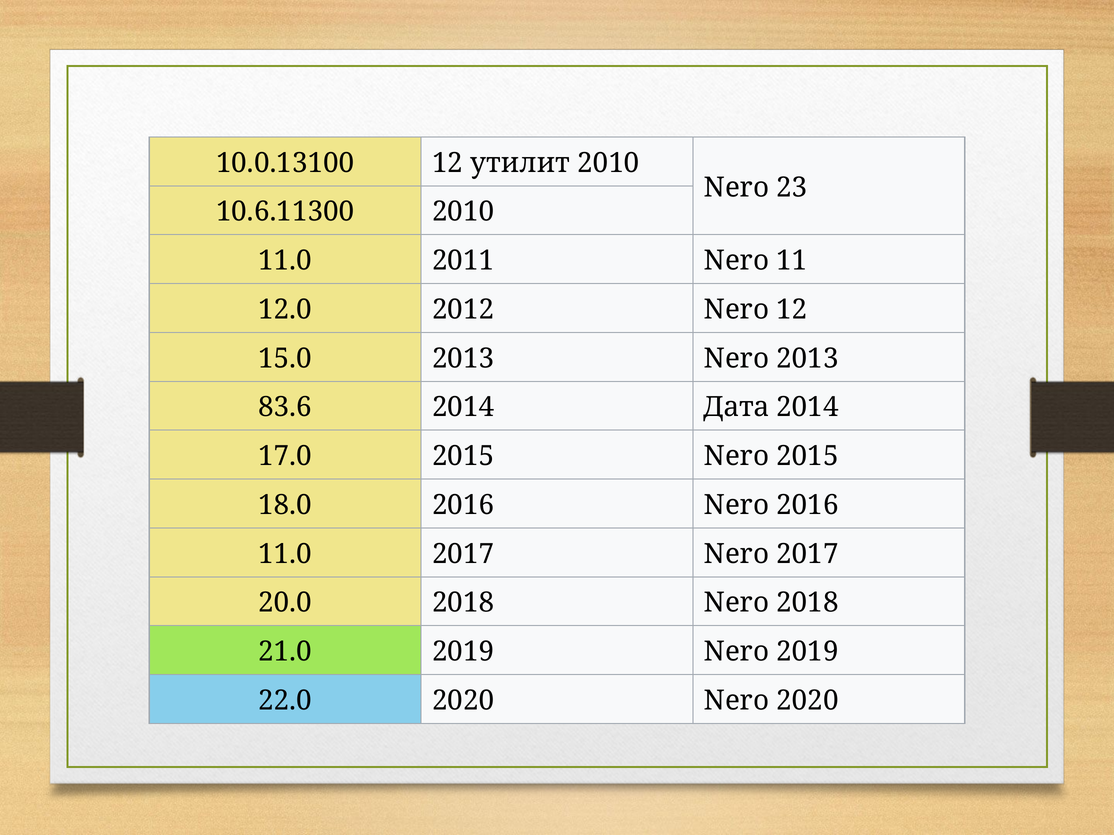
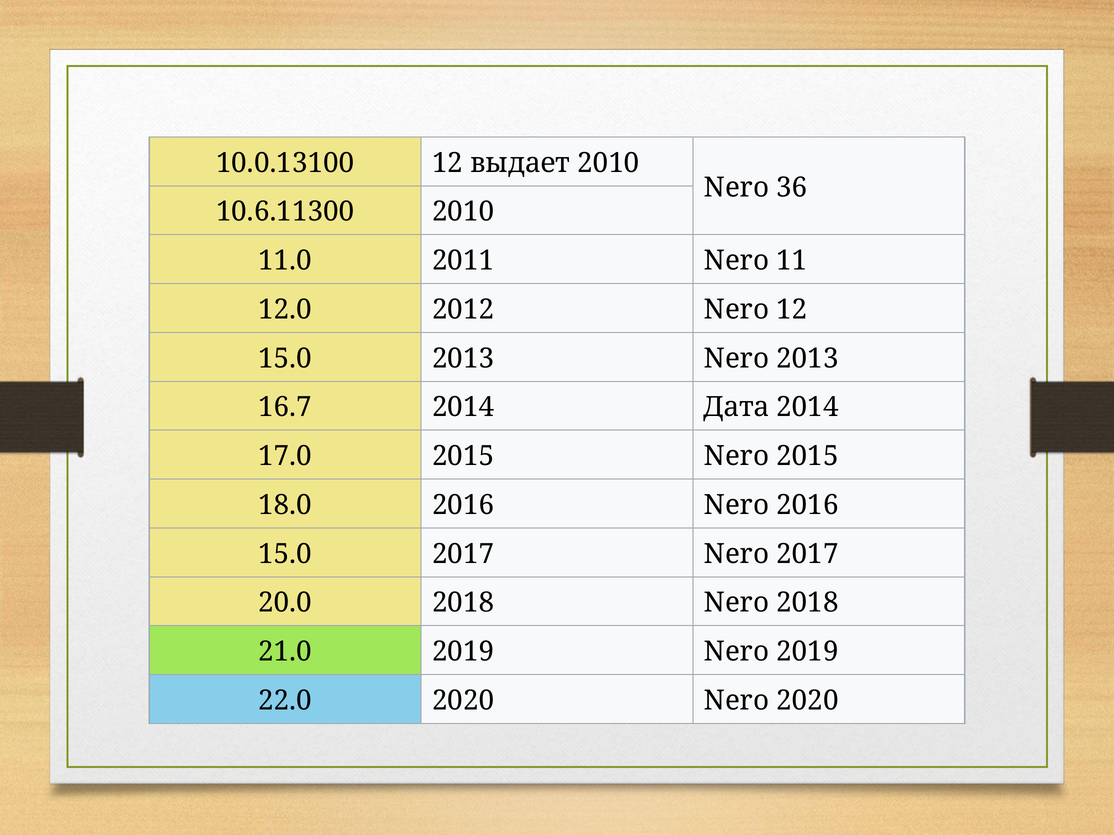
утилит: утилит -> выдает
23: 23 -> 36
83.6: 83.6 -> 16.7
11.0 at (285, 554): 11.0 -> 15.0
